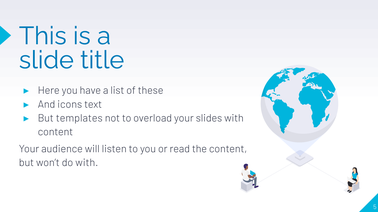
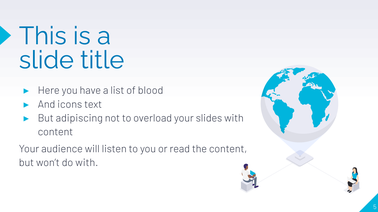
these: these -> blood
templates: templates -> adipiscing
